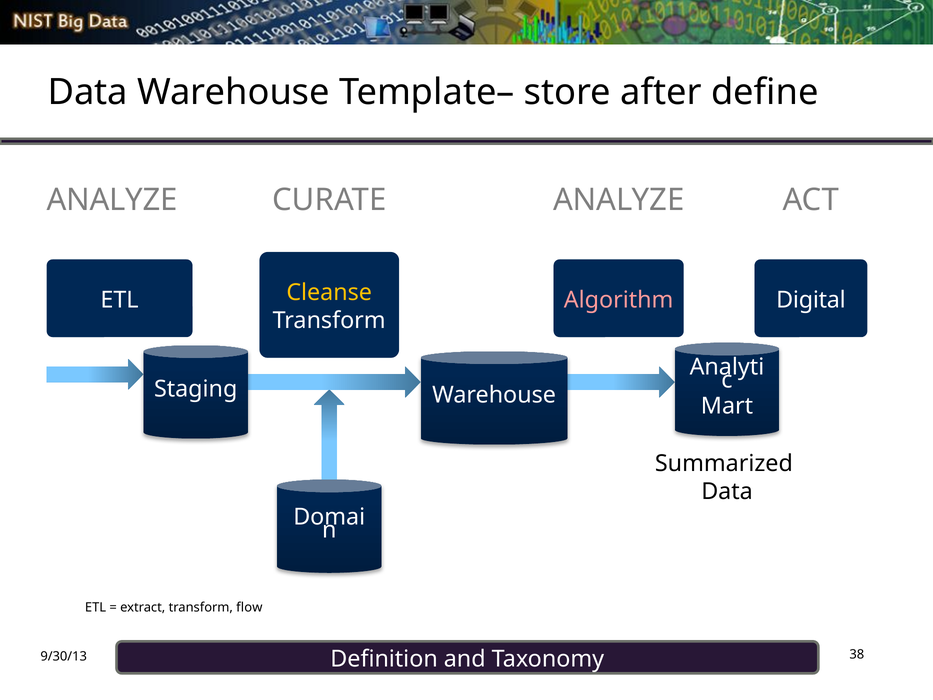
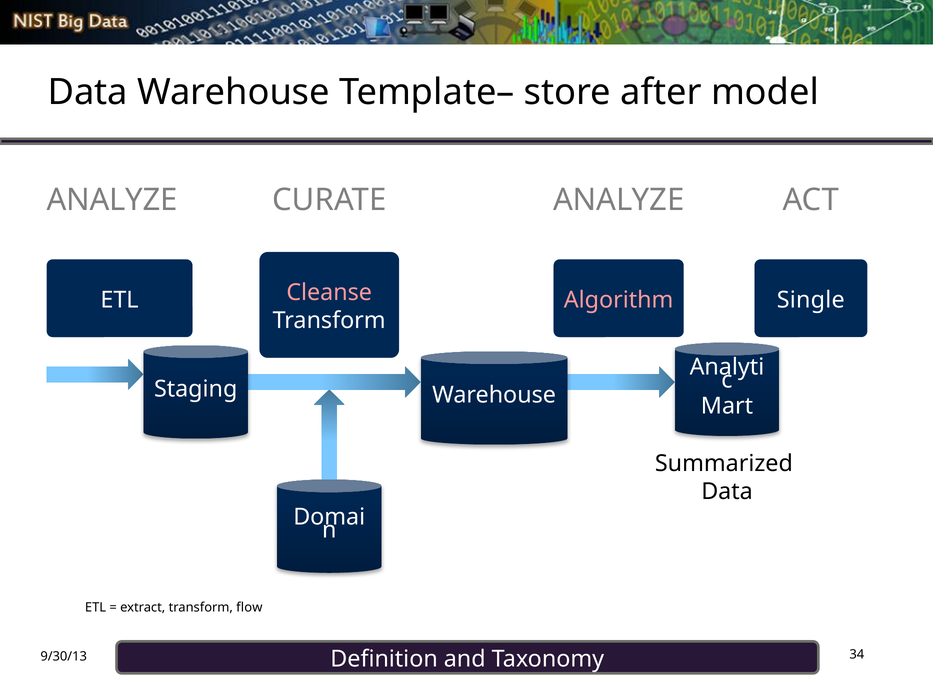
define: define -> model
Cleanse colour: yellow -> pink
Digital: Digital -> Single
38: 38 -> 34
